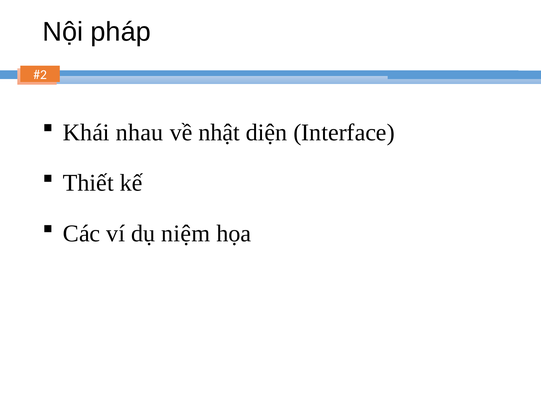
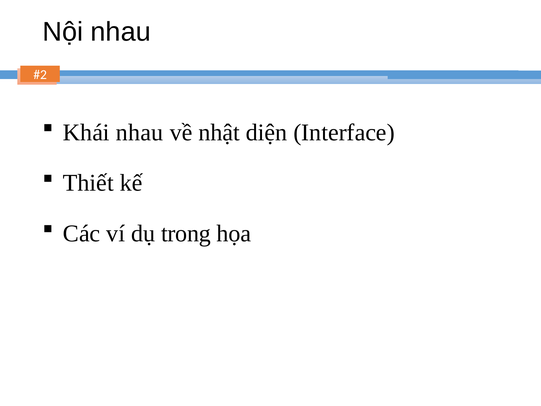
Nội pháp: pháp -> nhau
niệm: niệm -> trong
